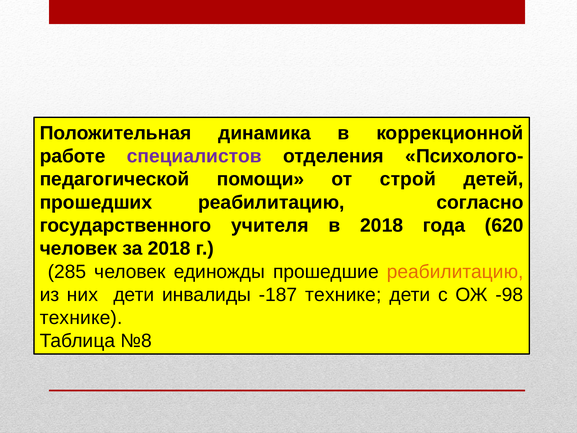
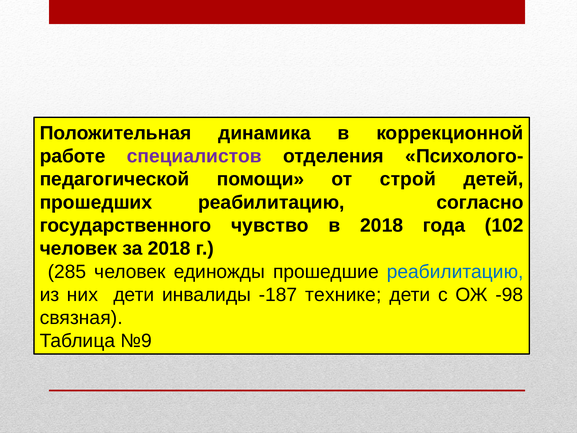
учителя: учителя -> чувство
620: 620 -> 102
реабилитацию at (455, 272) colour: orange -> blue
технике at (81, 318): технике -> связная
№8: №8 -> №9
